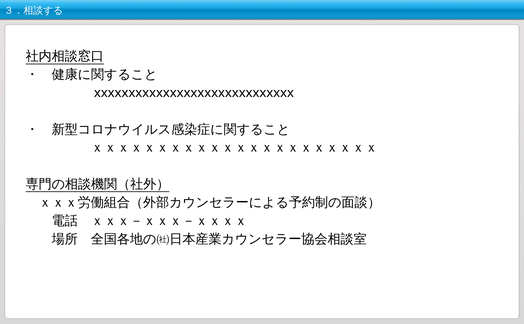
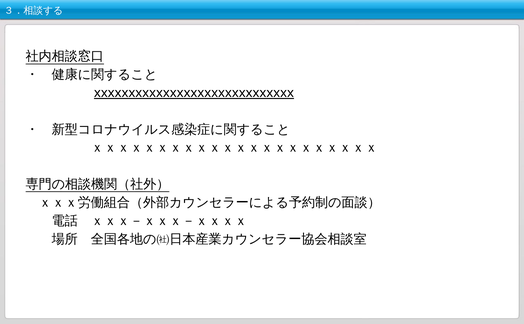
xxxxxxxxxxxxxxxxxxxxxxxxxxxxx underline: none -> present
